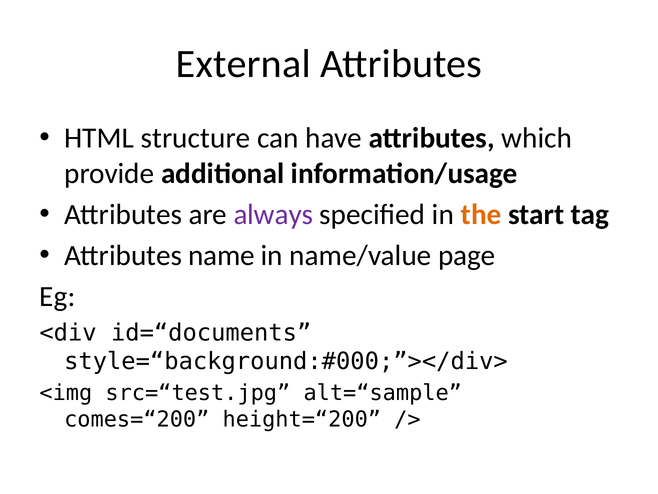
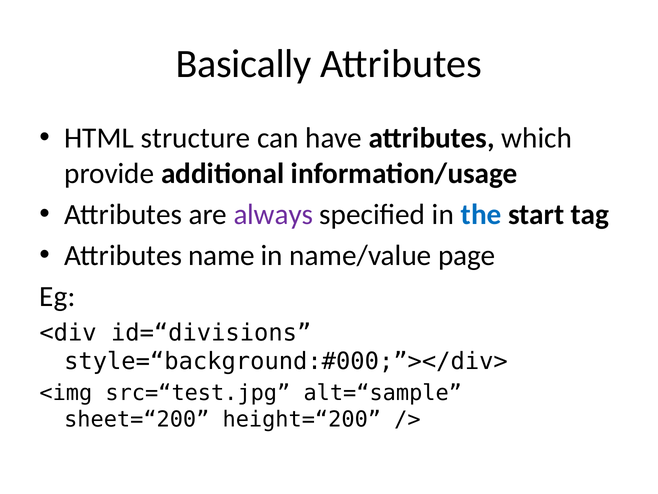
External: External -> Basically
the colour: orange -> blue
id=“documents: id=“documents -> id=“divisions
comes=“200: comes=“200 -> sheet=“200
